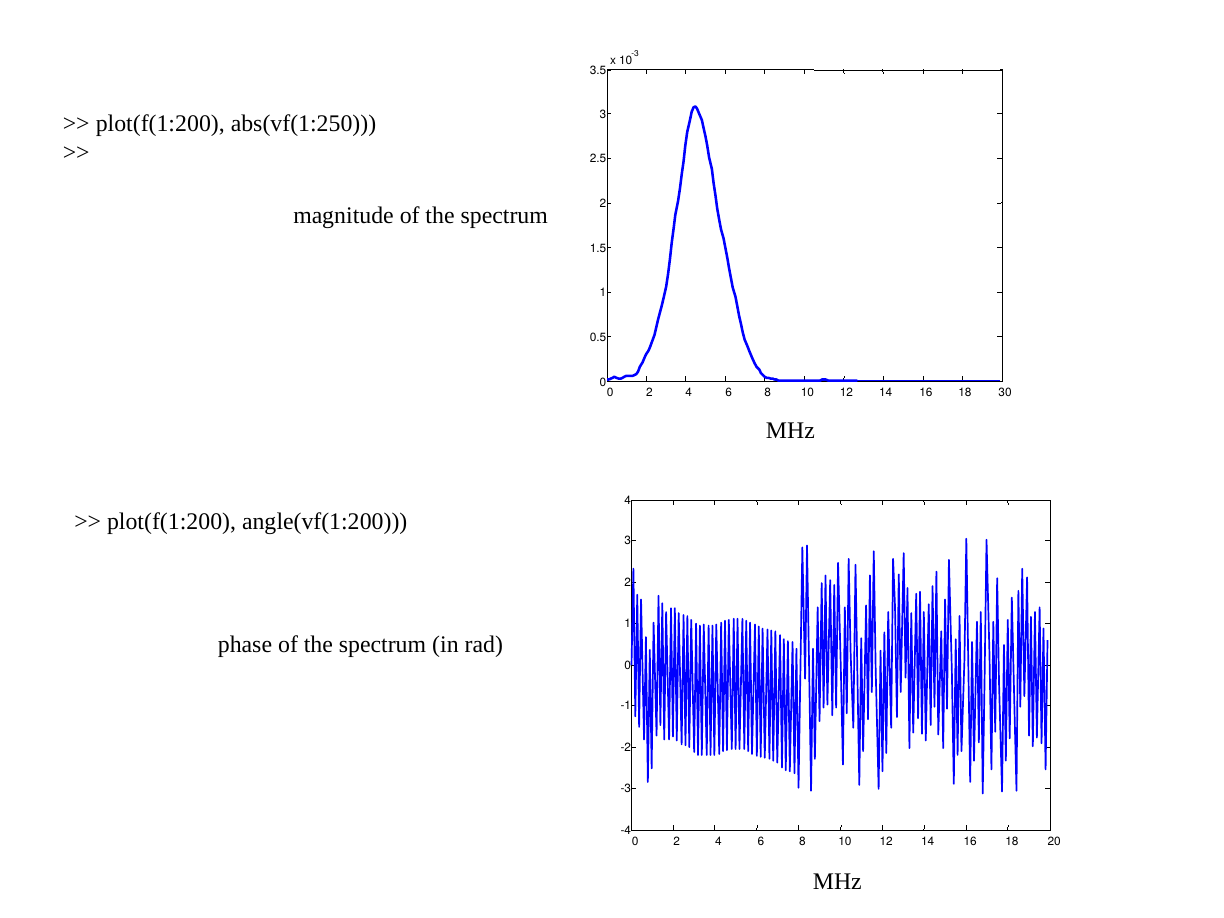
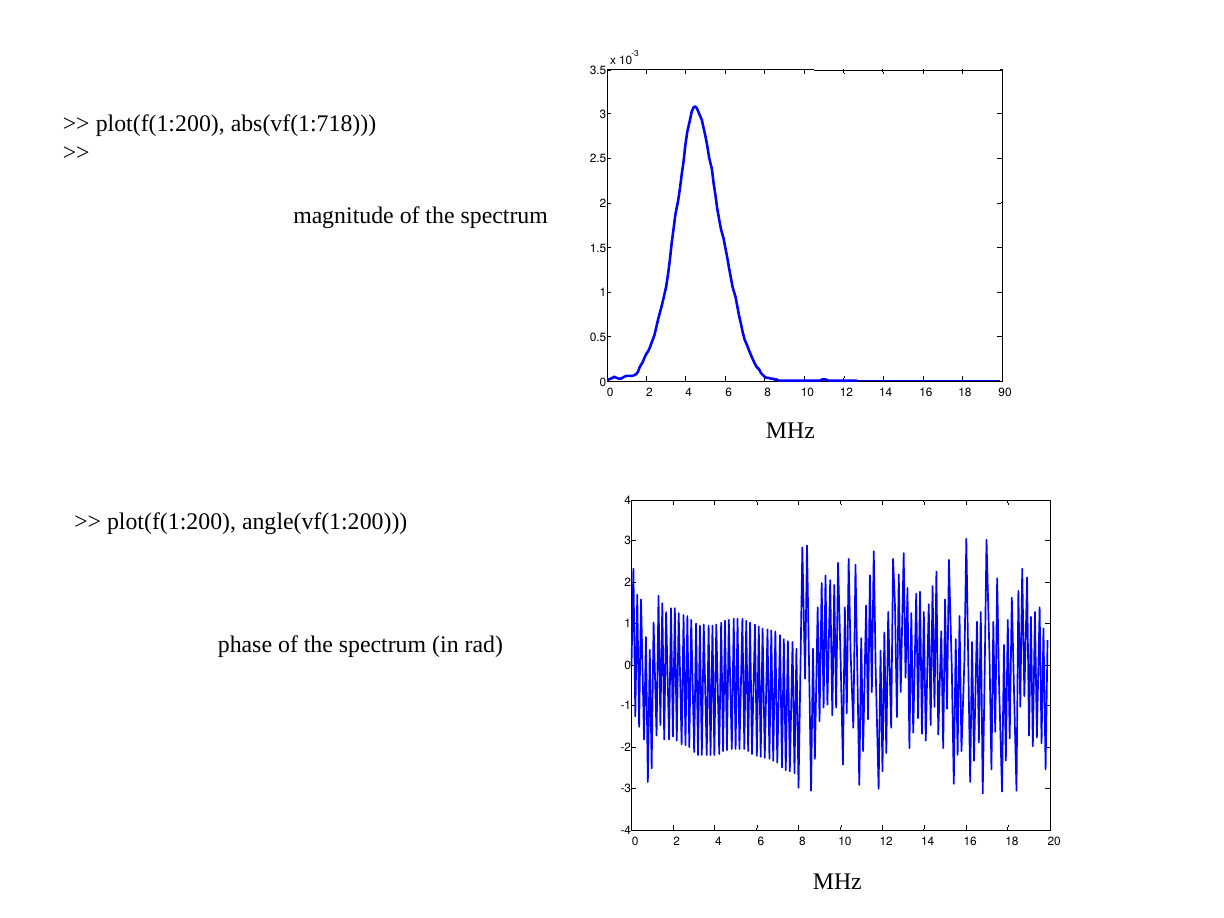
abs(vf(1:250: abs(vf(1:250 -> abs(vf(1:718
30: 30 -> 90
